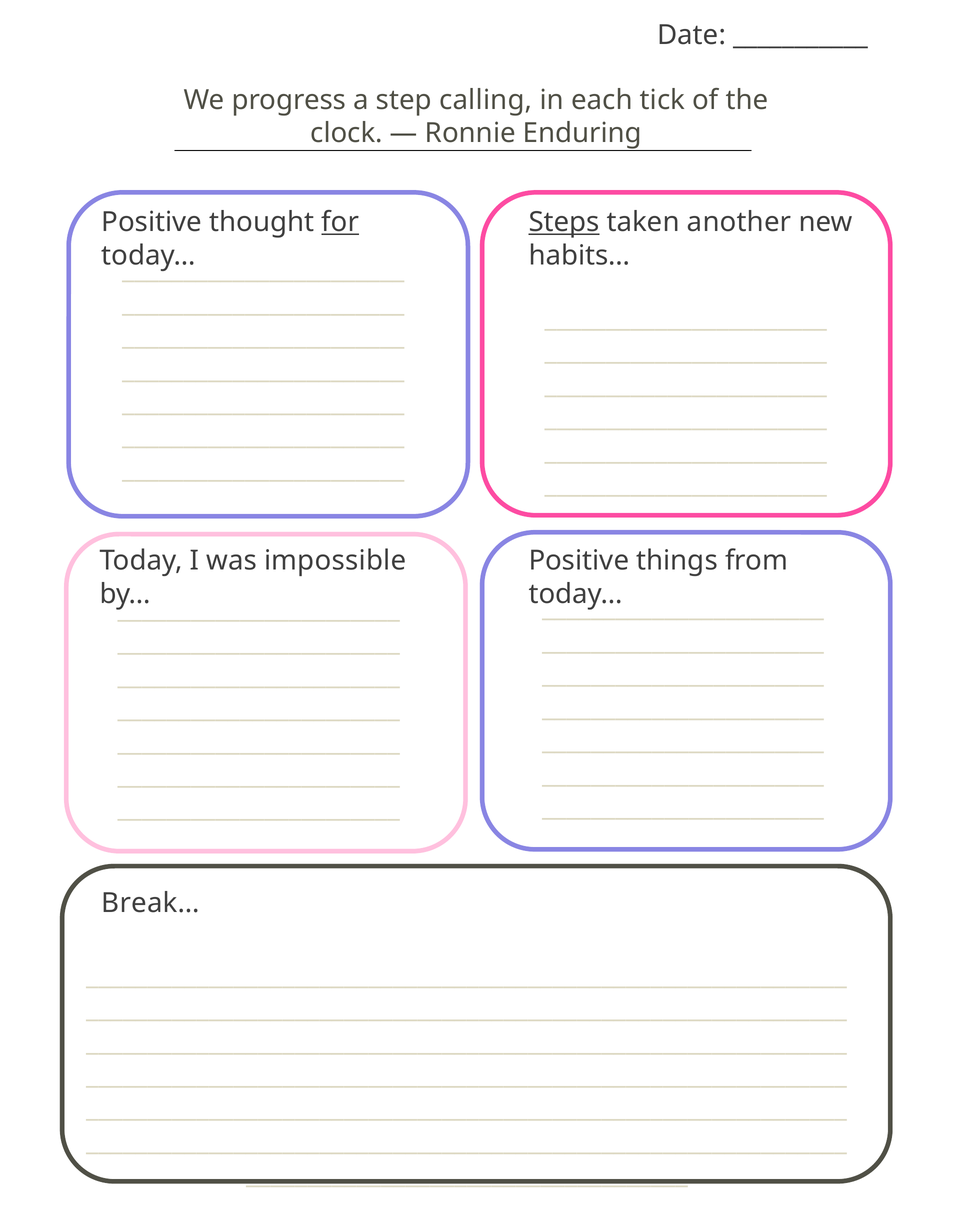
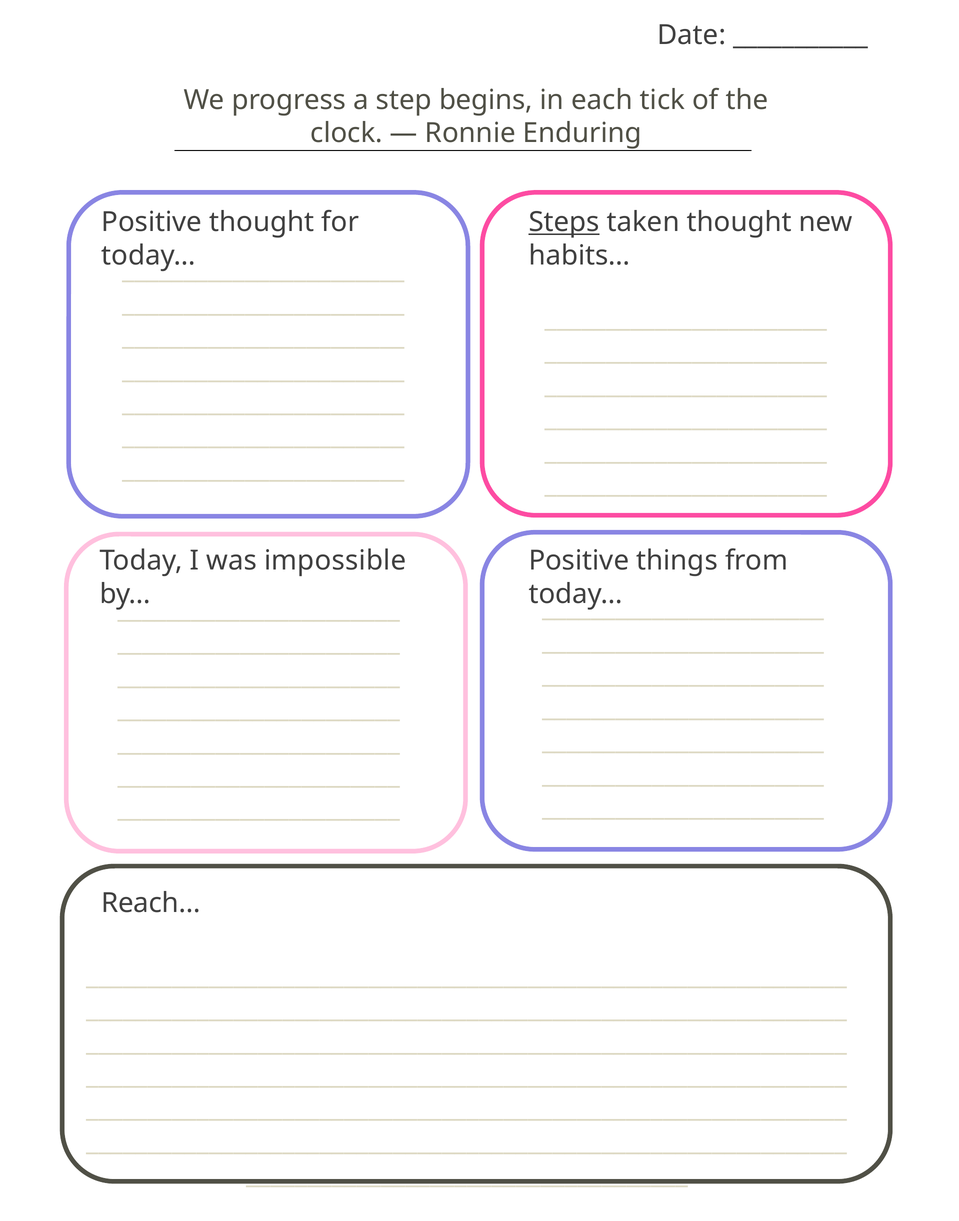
calling: calling -> begins
for underline: present -> none
taken another: another -> thought
Break…: Break… -> Reach…
